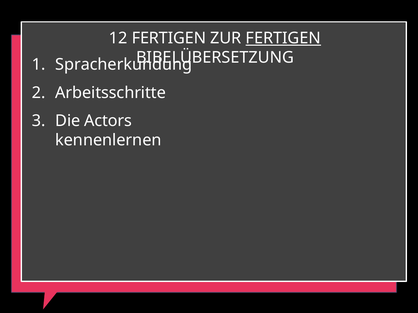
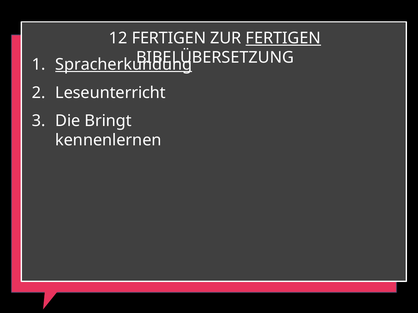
Spracherkundung underline: none -> present
Arbeitsschritte: Arbeitsschritte -> Leseunterricht
Actors: Actors -> Bringt
